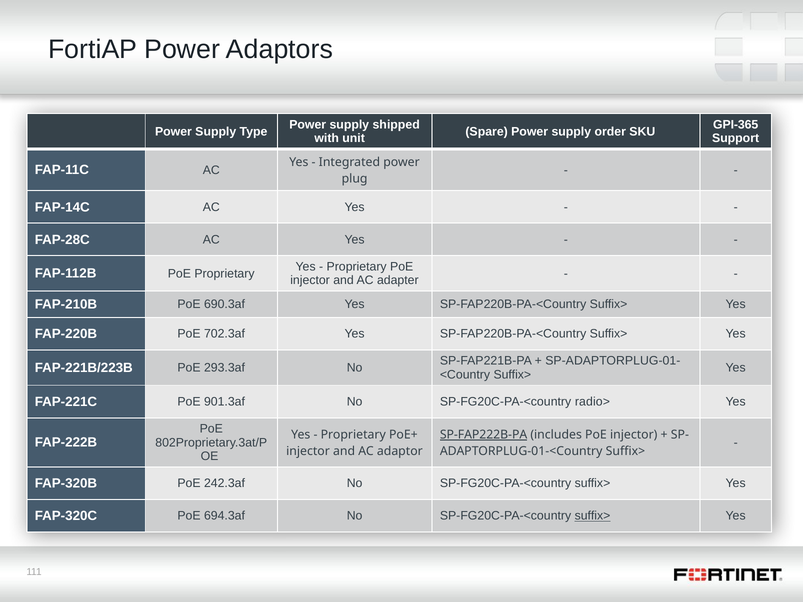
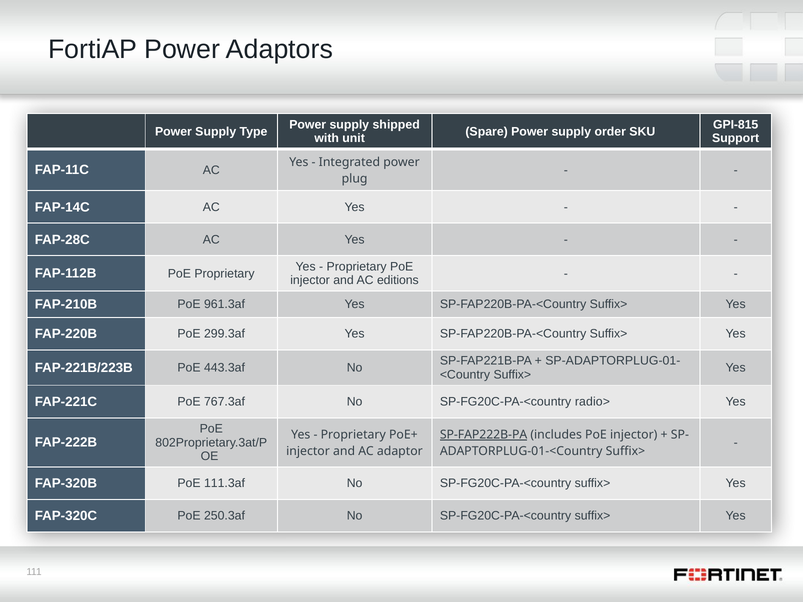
GPI-365: GPI-365 -> GPI-815
adapter: adapter -> editions
690.3af: 690.3af -> 961.3af
702.3af: 702.3af -> 299.3af
293.3af: 293.3af -> 443.3af
901.3af: 901.3af -> 767.3af
242.3af: 242.3af -> 111.3af
694.3af: 694.3af -> 250.3af
suffix> at (592, 516) underline: present -> none
